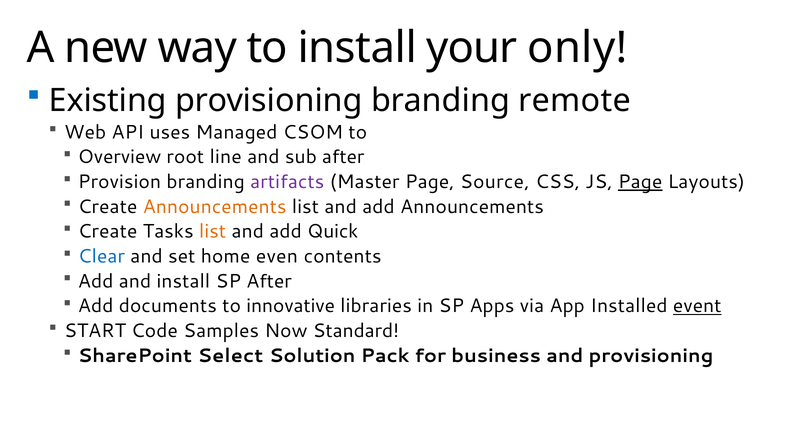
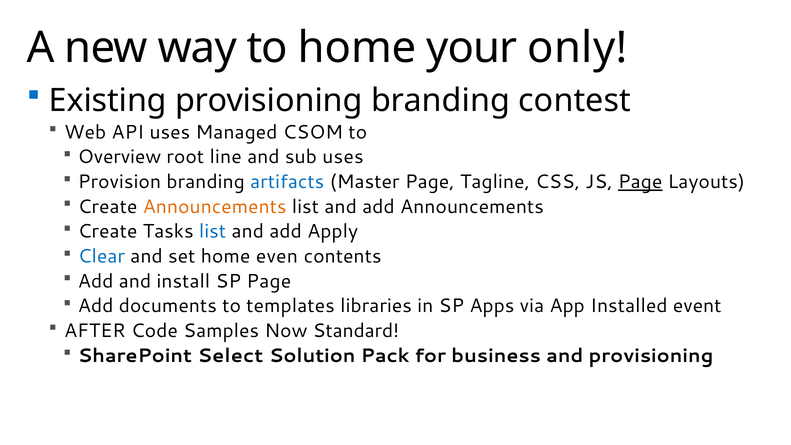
to install: install -> home
remote: remote -> contest
sub after: after -> uses
artifacts colour: purple -> blue
Source: Source -> Tagline
list at (213, 232) colour: orange -> blue
Quick: Quick -> Apply
SP After: After -> Page
innovative: innovative -> templates
event underline: present -> none
START: START -> AFTER
